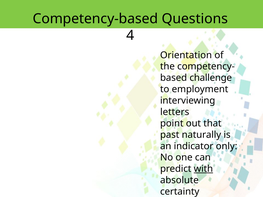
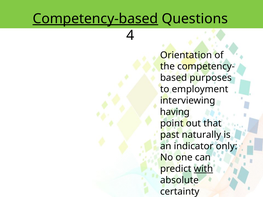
Competency-based underline: none -> present
challenge: challenge -> purposes
letters: letters -> having
